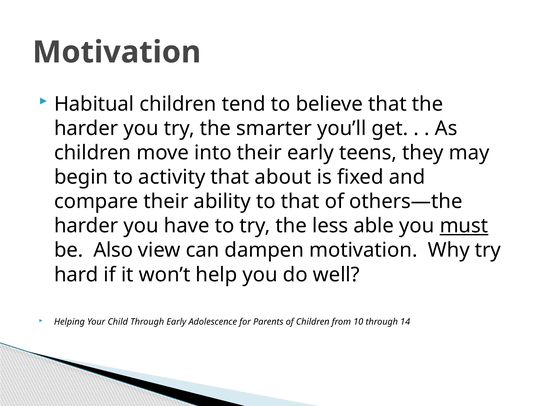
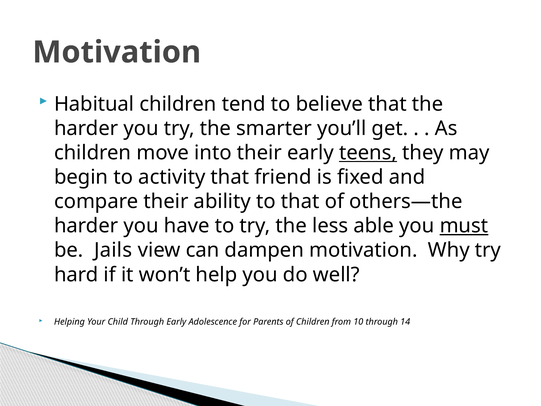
teens underline: none -> present
about: about -> friend
Also: Also -> Jails
